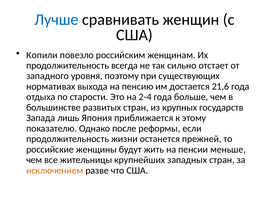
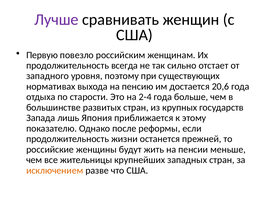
Лучше colour: blue -> purple
Копили: Копили -> Первую
21,6: 21,6 -> 20,6
